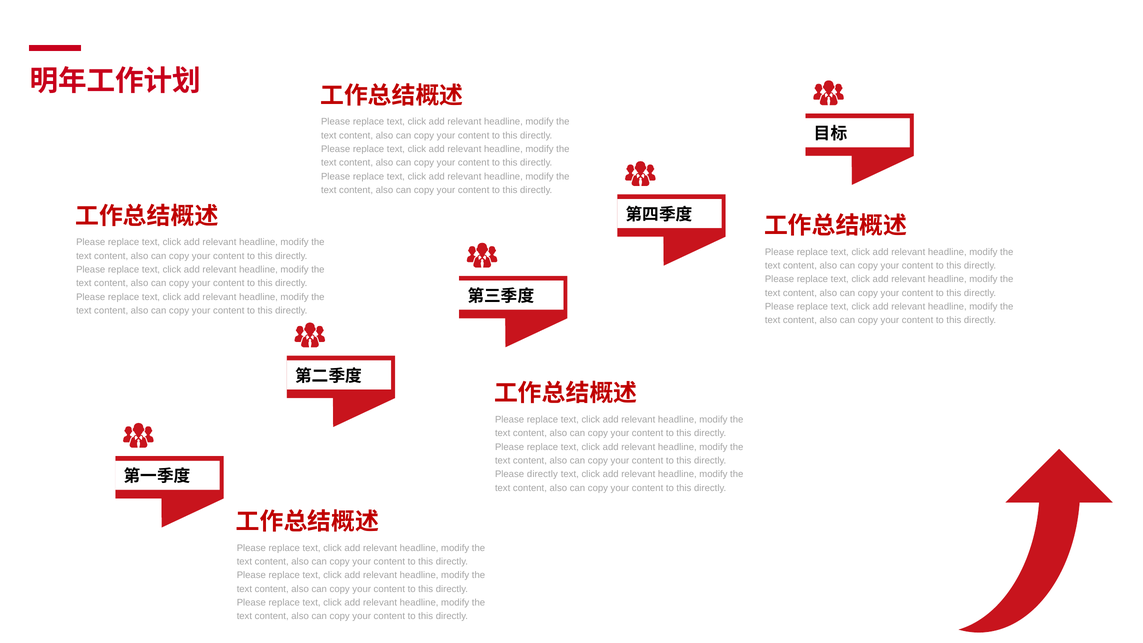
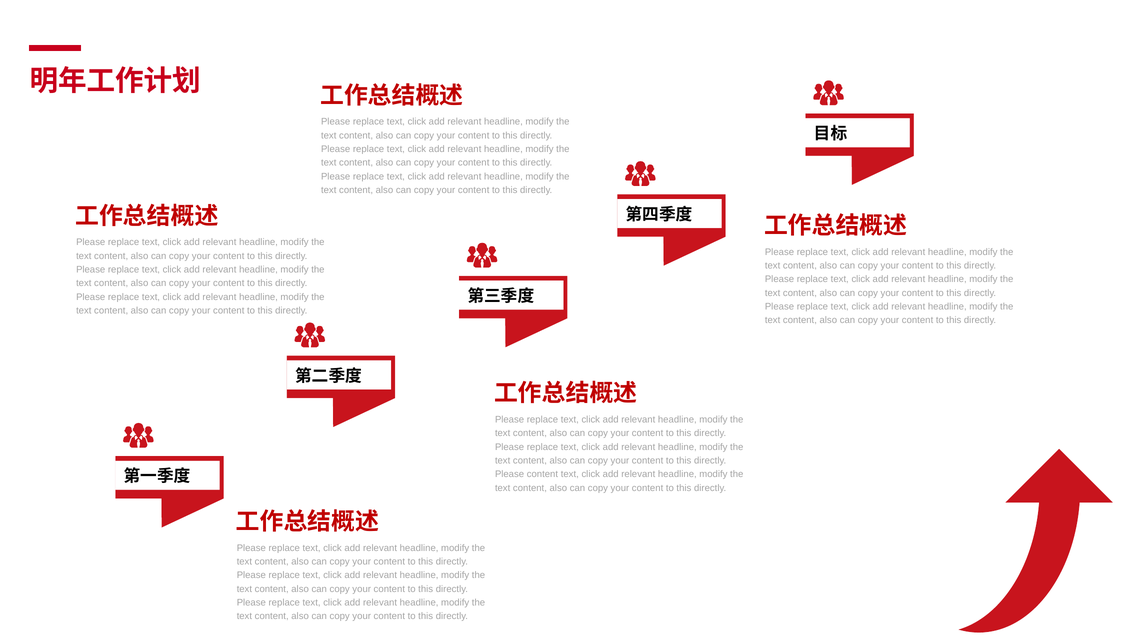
Please directly: directly -> content
